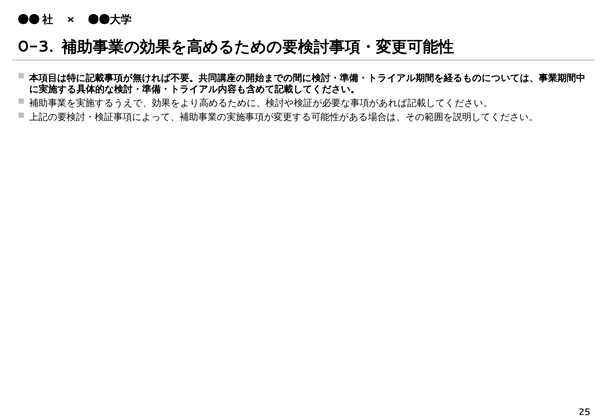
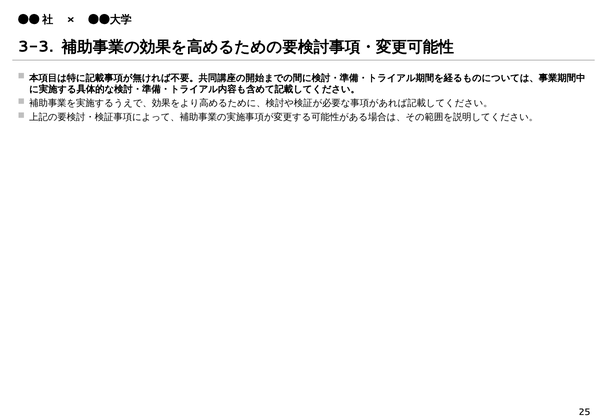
0-3: 0-3 -> 3-3
